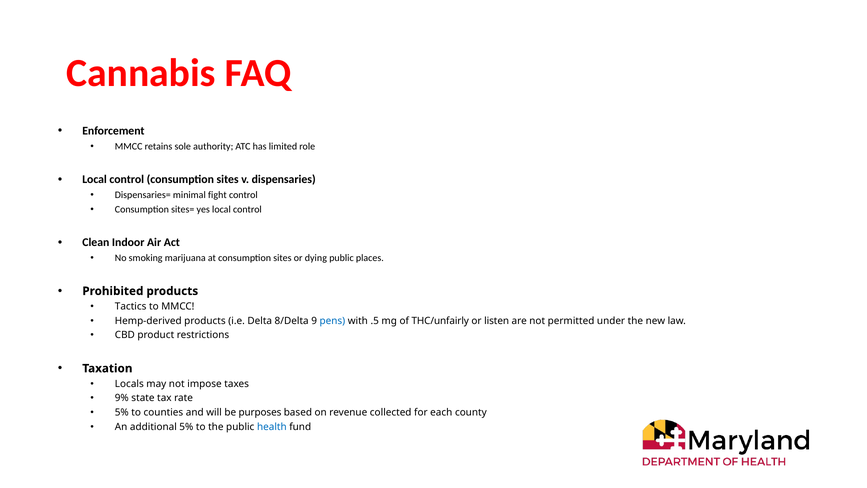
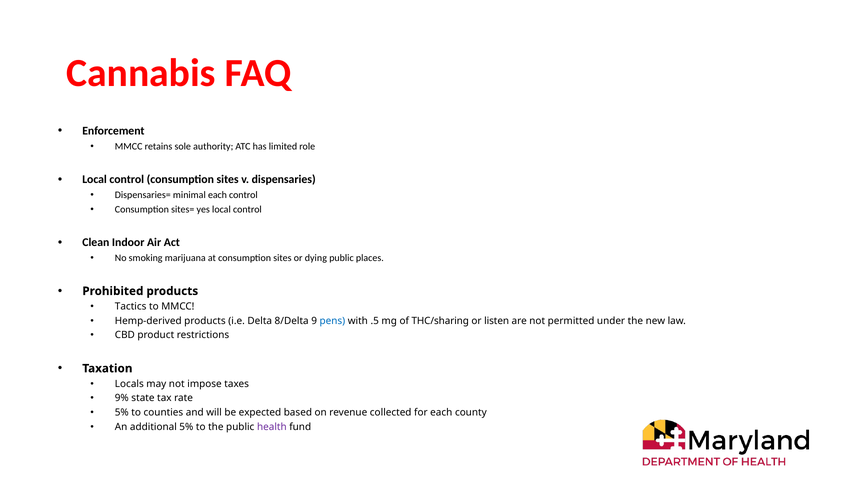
minimal fight: fight -> each
THC/unfairly: THC/unfairly -> THC/sharing
purposes: purposes -> expected
health colour: blue -> purple
